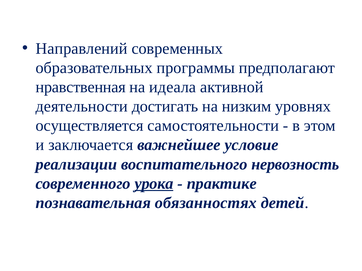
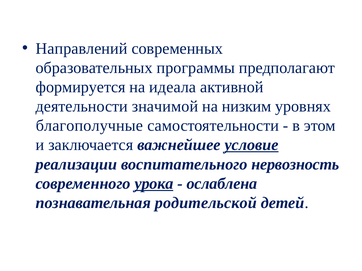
нравственная: нравственная -> формируется
достигать: достигать -> значимой
осуществляется: осуществляется -> благополучные
условие underline: none -> present
практике: практике -> ослаблена
обязанностях: обязанностях -> родительской
